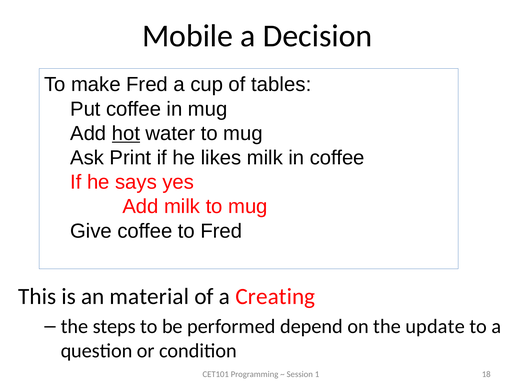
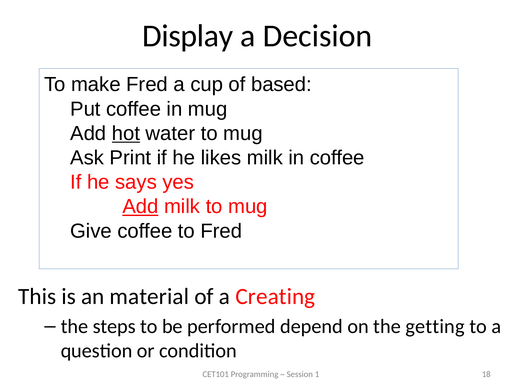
Mobile: Mobile -> Display
tables: tables -> based
Add at (140, 206) underline: none -> present
update: update -> getting
